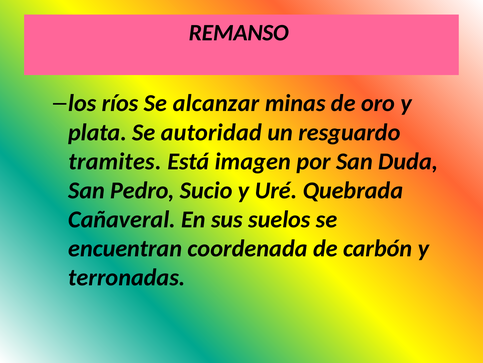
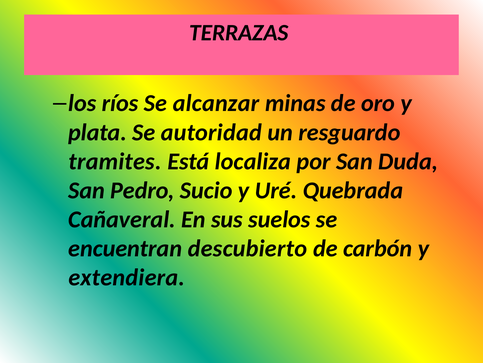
REMANSO: REMANSO -> TERRAZAS
imagen: imagen -> localiza
coordenada: coordenada -> descubierto
terronadas: terronadas -> extendiera
